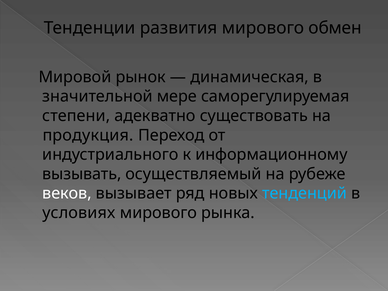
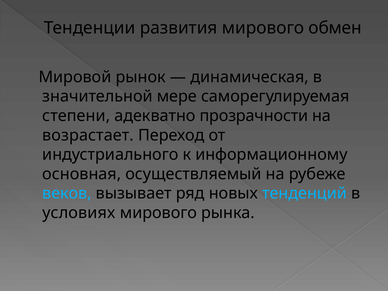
существовать: существовать -> прозрачности
продукция: продукция -> возрастает
вызывать: вызывать -> основная
веков colour: white -> light blue
